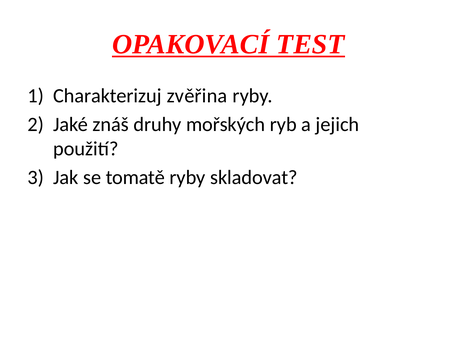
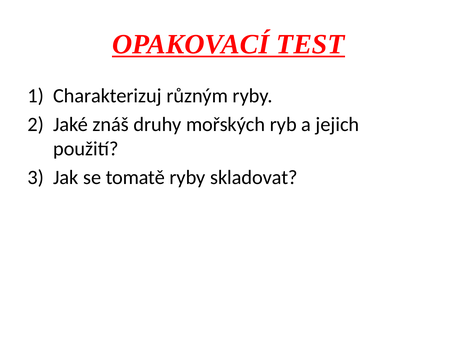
zvěřina: zvěřina -> různým
